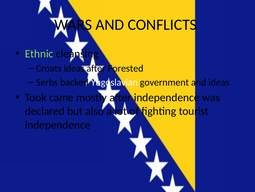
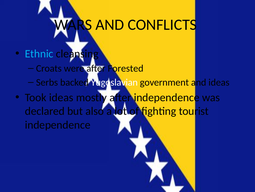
Ethnic colour: light green -> light blue
Croats ideas: ideas -> were
Took came: came -> ideas
